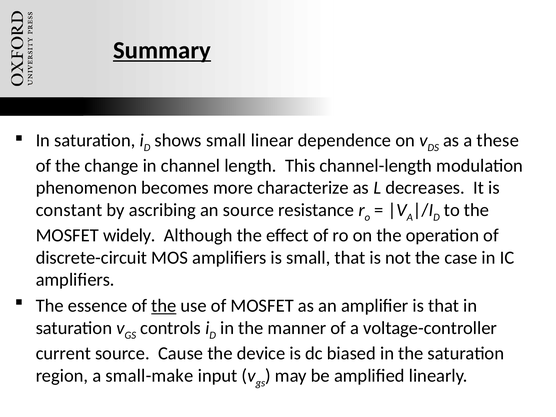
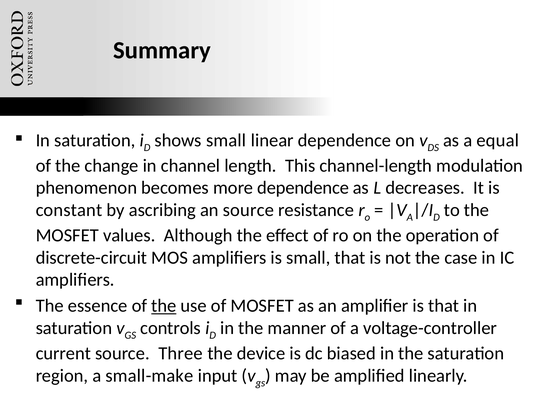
Summary underline: present -> none
these: these -> equal
more characterize: characterize -> dependence
widely: widely -> values
Cause: Cause -> Three
